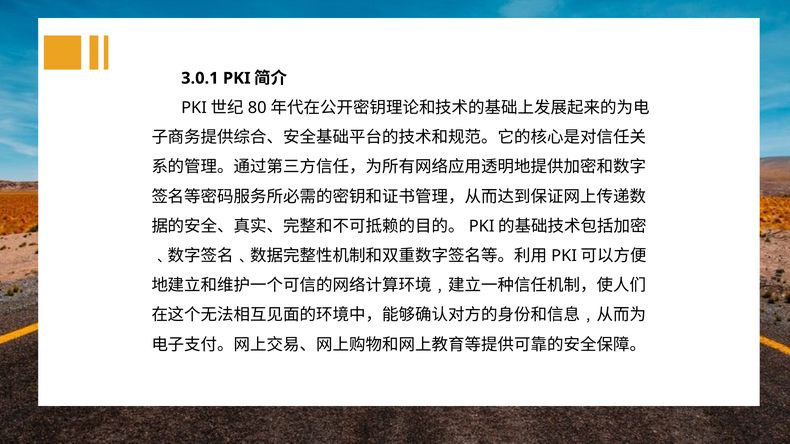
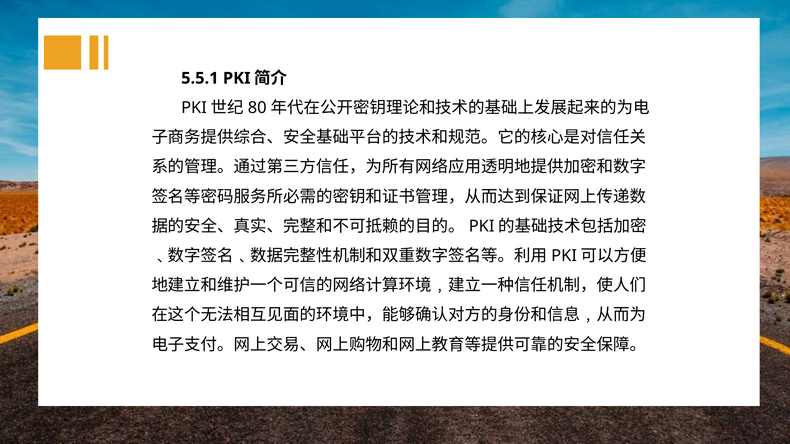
3.0.1: 3.0.1 -> 5.5.1
